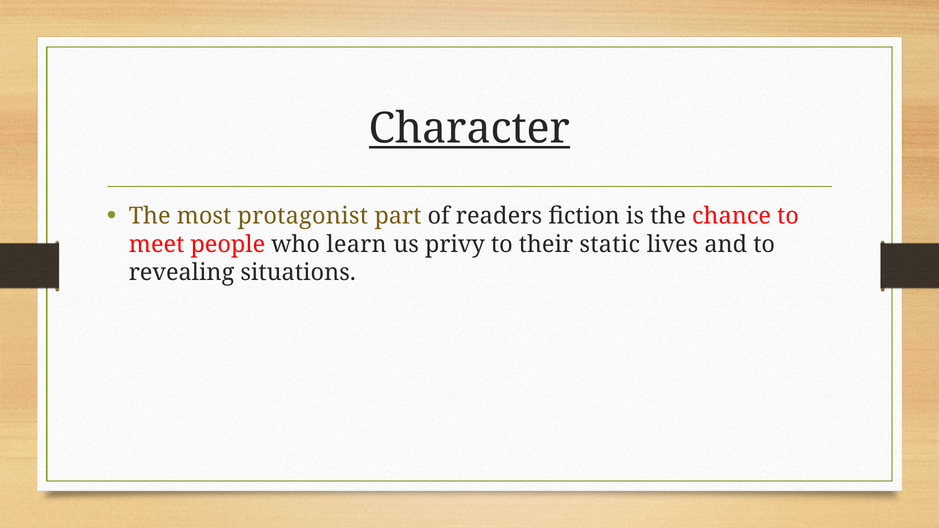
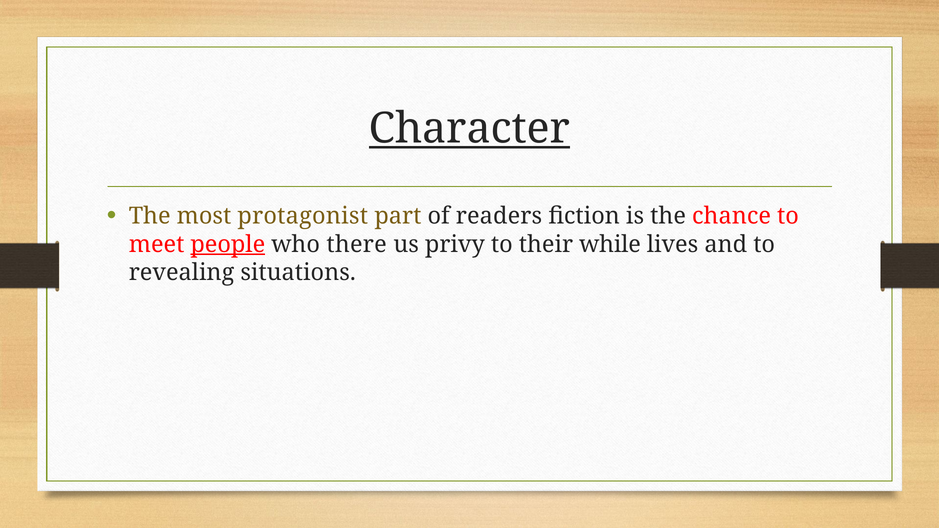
people underline: none -> present
learn: learn -> there
static: static -> while
